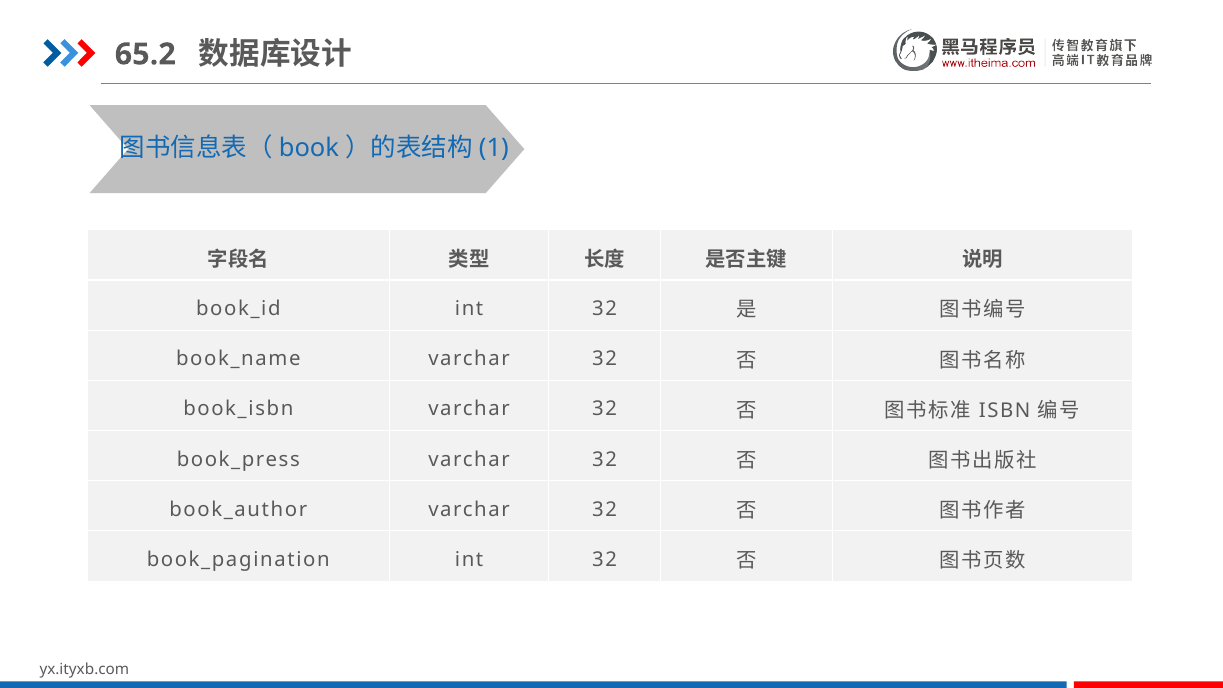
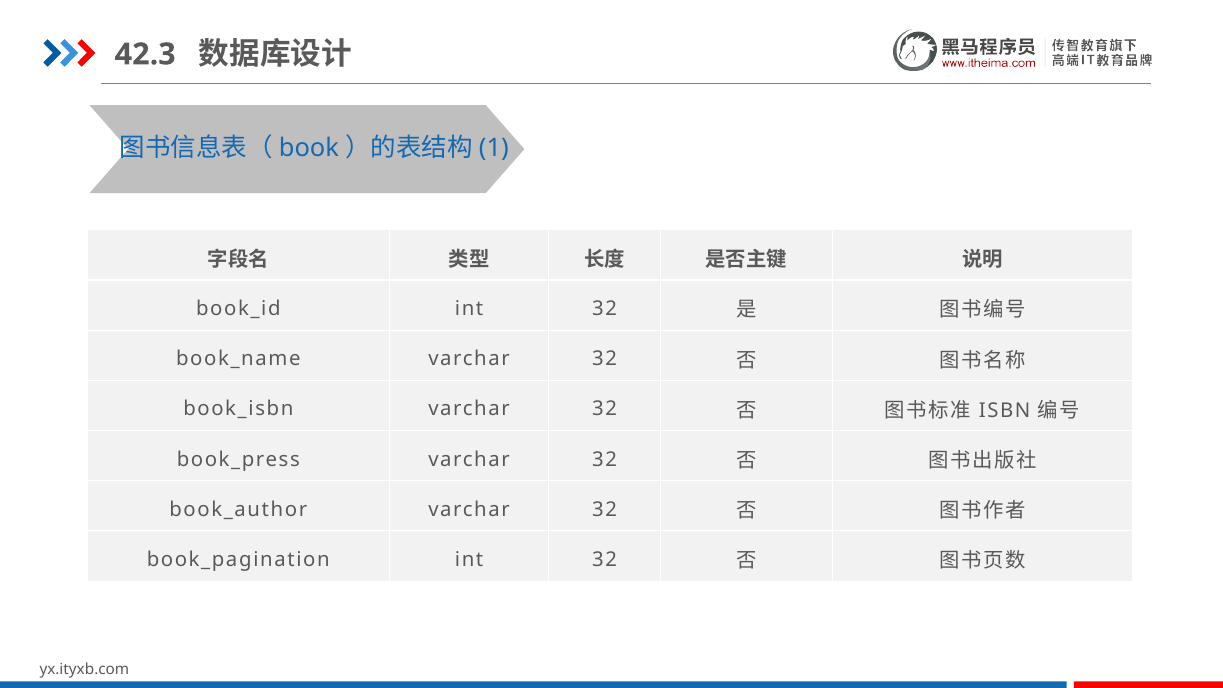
65.2: 65.2 -> 42.3
